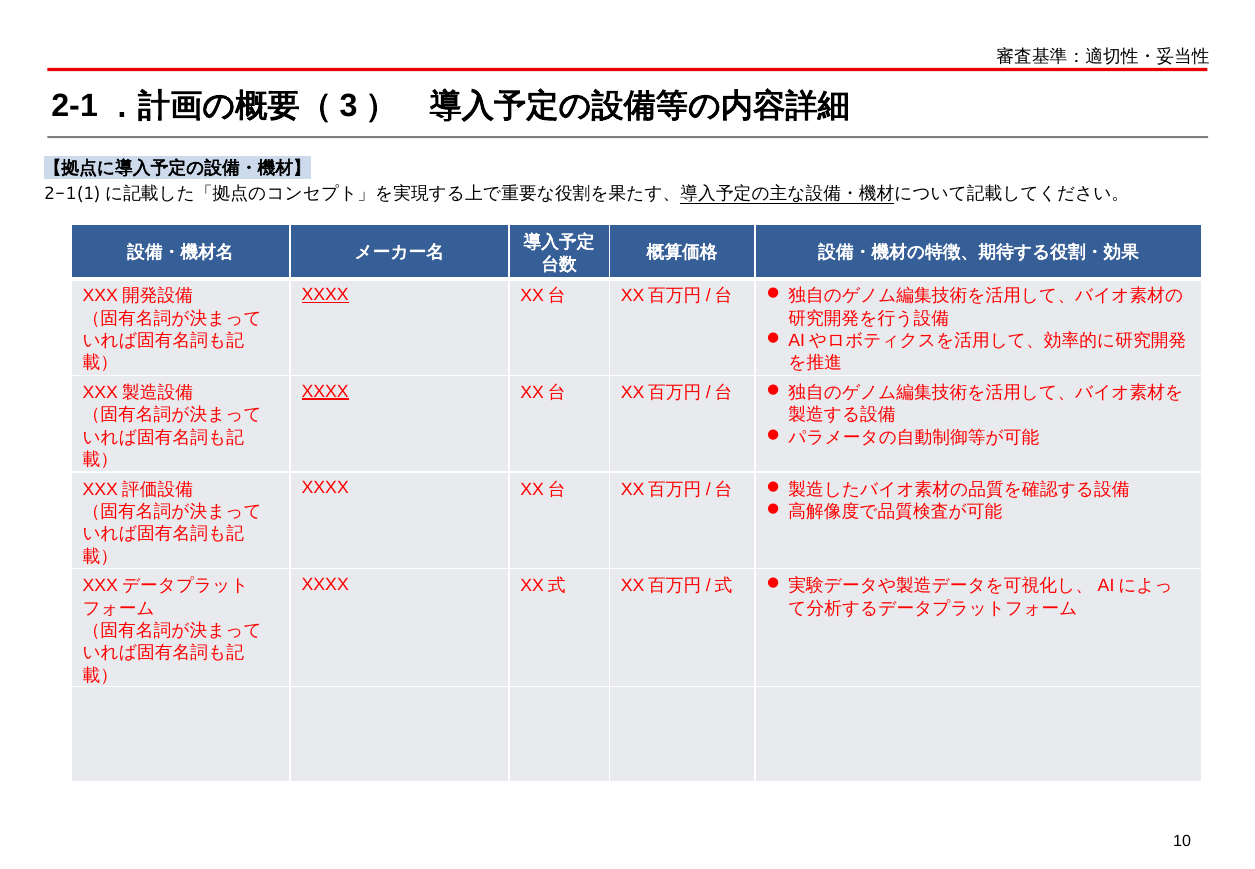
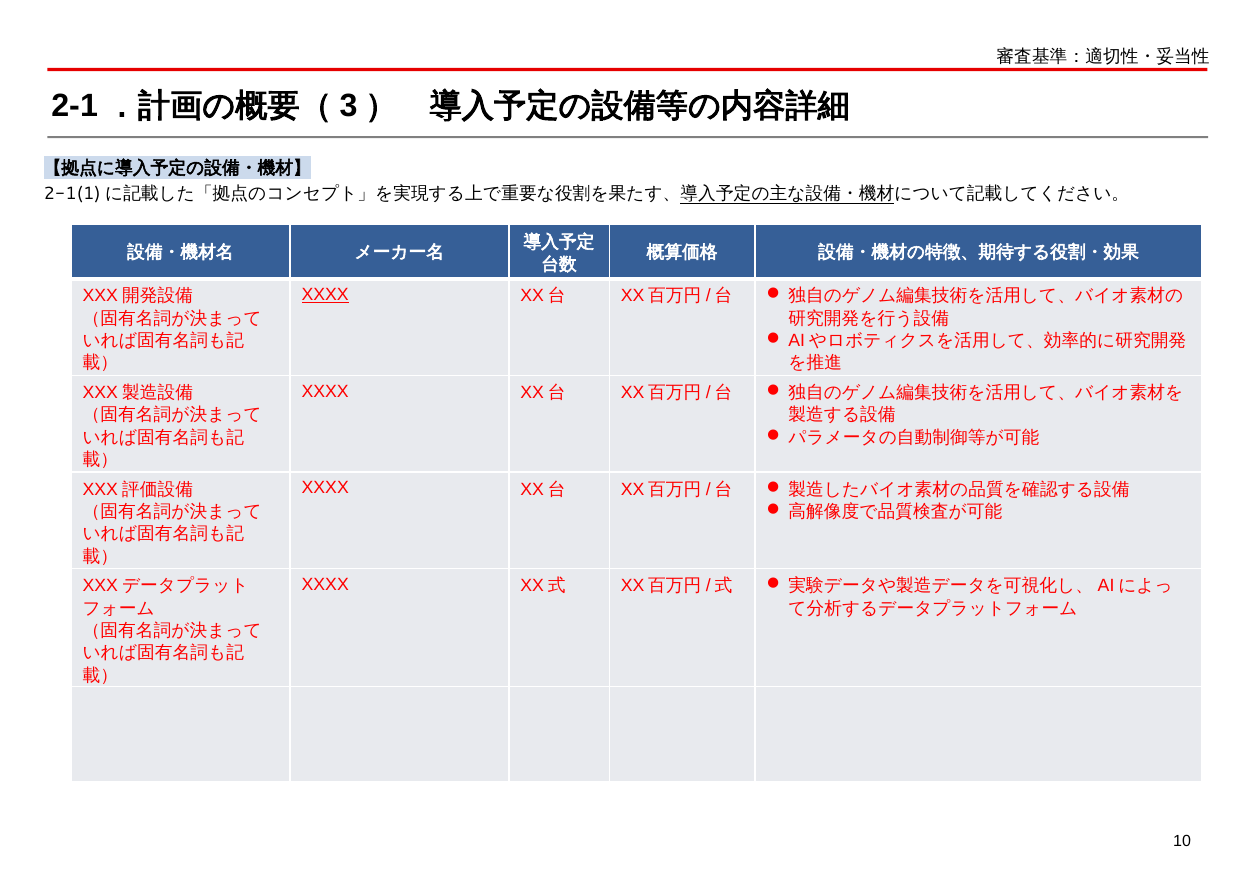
XXXX at (325, 391) underline: present -> none
